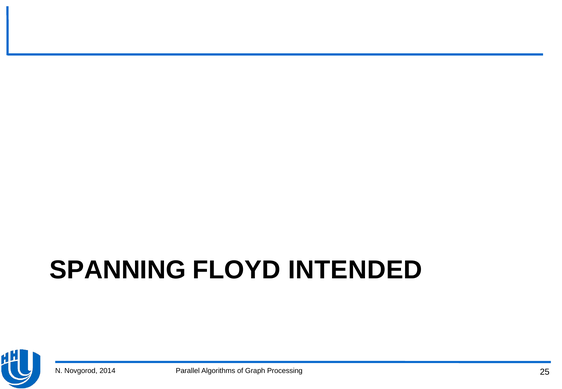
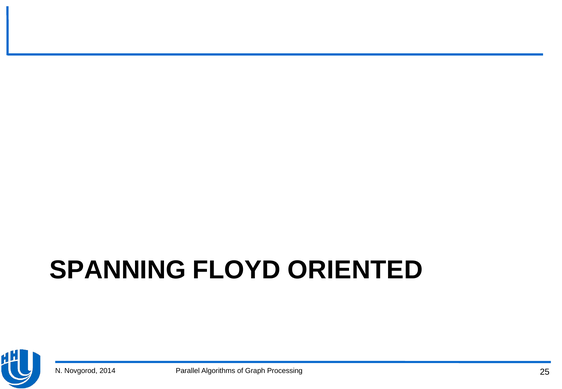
INTENDED: INTENDED -> ORIENTED
